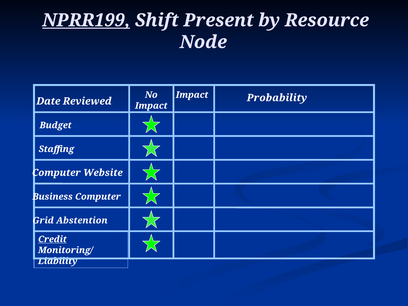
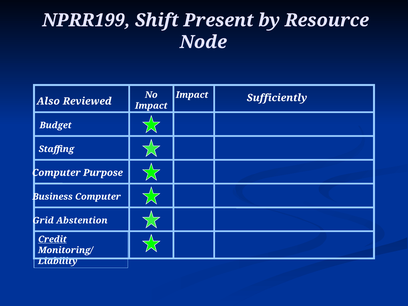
NPRR199 underline: present -> none
Date: Date -> Also
Probability: Probability -> Sufficiently
Website: Website -> Purpose
